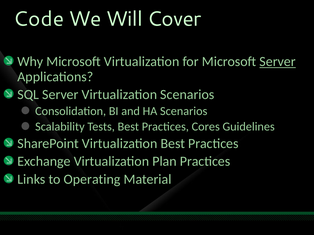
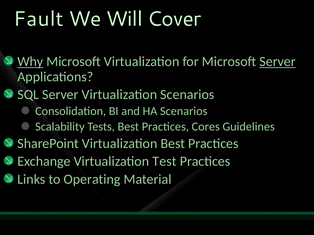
Code: Code -> Fault
Why underline: none -> present
Plan: Plan -> Test
